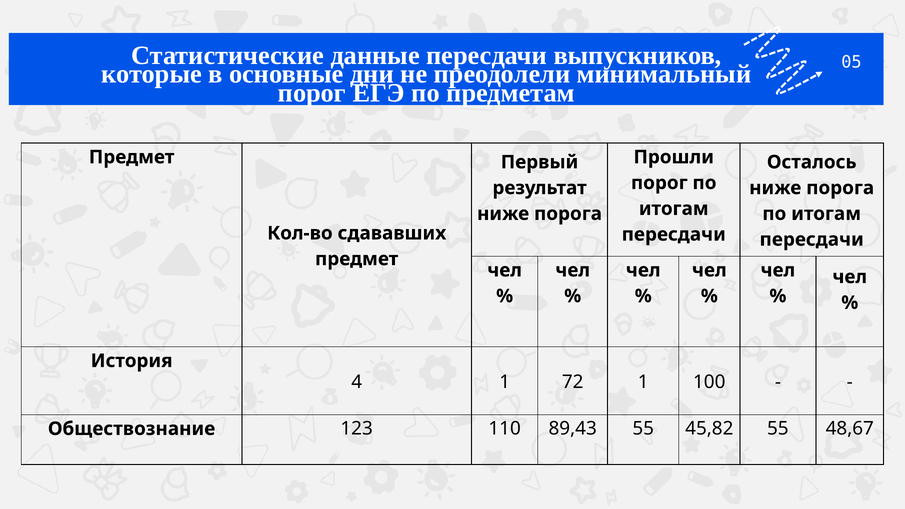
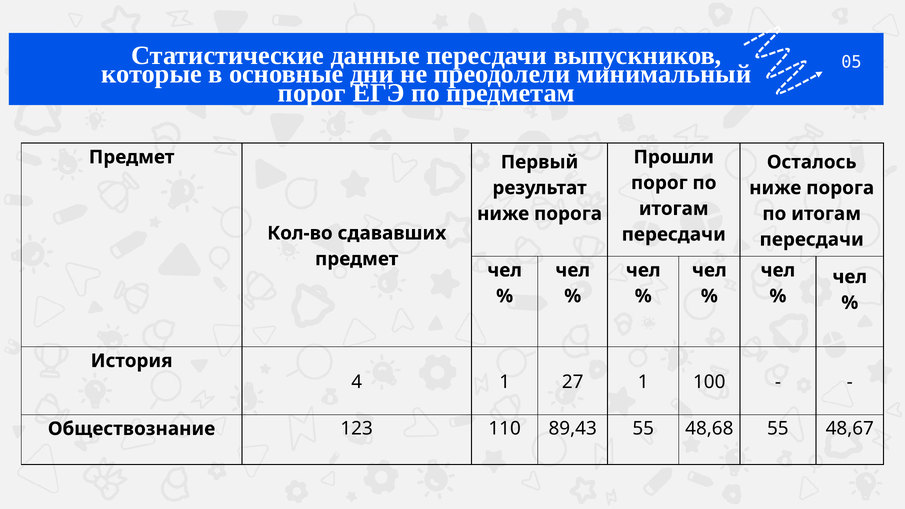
72: 72 -> 27
45,82: 45,82 -> 48,68
